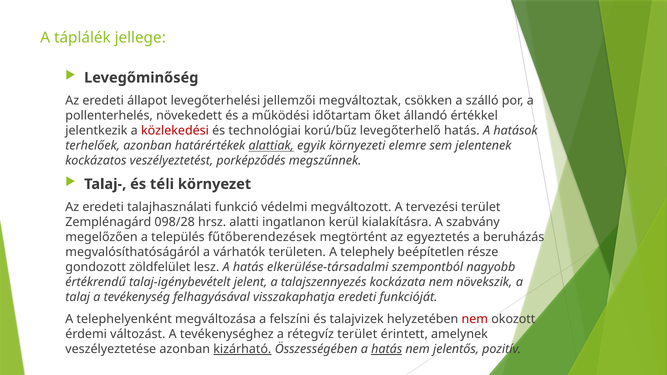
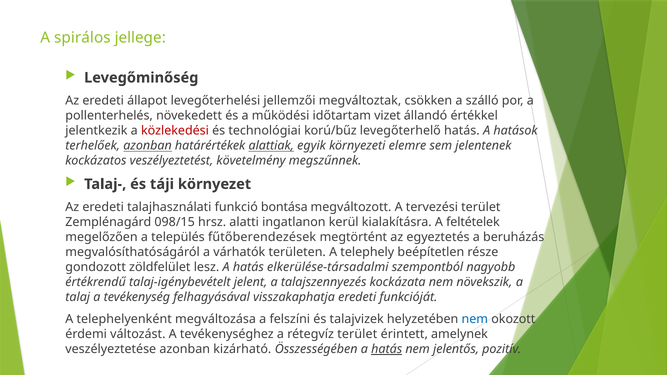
táplálék: táplálék -> spirálos
őket: őket -> vizet
azonban at (148, 146) underline: none -> present
porképződés: porképződés -> követelmény
téli: téli -> táji
védelmi: védelmi -> bontása
098/28: 098/28 -> 098/15
szabvány: szabvány -> feltételek
nem at (475, 319) colour: red -> blue
kizárható underline: present -> none
